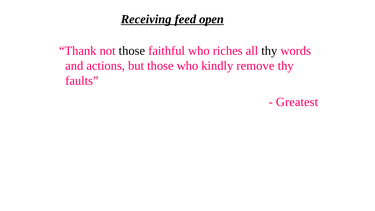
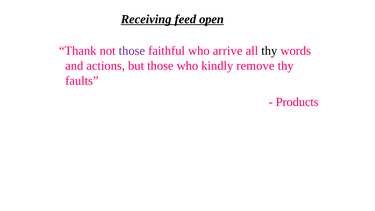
those at (132, 51) colour: black -> purple
riches: riches -> arrive
Greatest: Greatest -> Products
